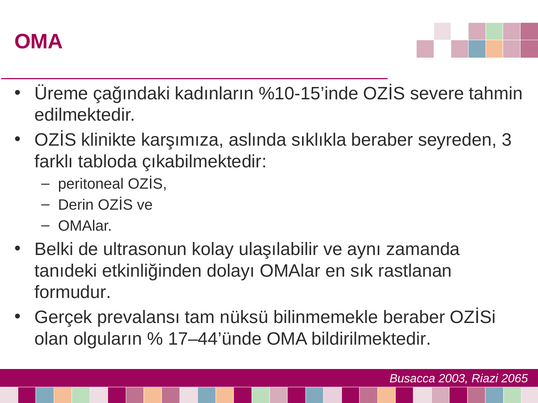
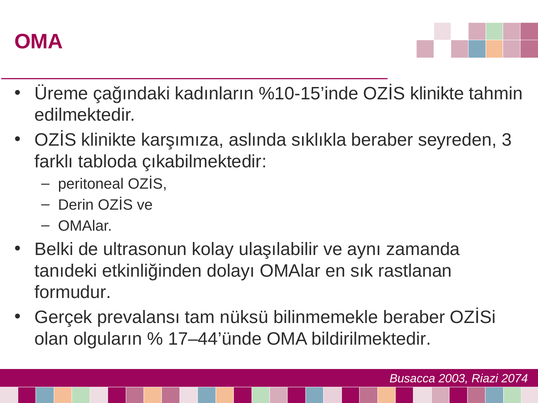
%10-15’inde OZİS severe: severe -> klinikte
2065: 2065 -> 2074
